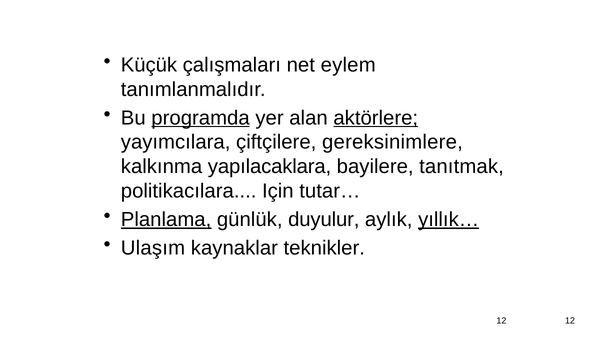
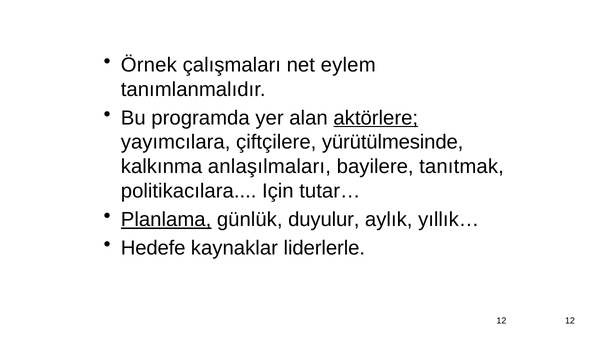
Küçük: Küçük -> Örnek
programda underline: present -> none
gereksinimlere: gereksinimlere -> yürütülmesinde
yapılacaklara: yapılacaklara -> anlaşılmaları
yıllık… underline: present -> none
Ulaşım: Ulaşım -> Hedefe
teknikler: teknikler -> liderlerle
